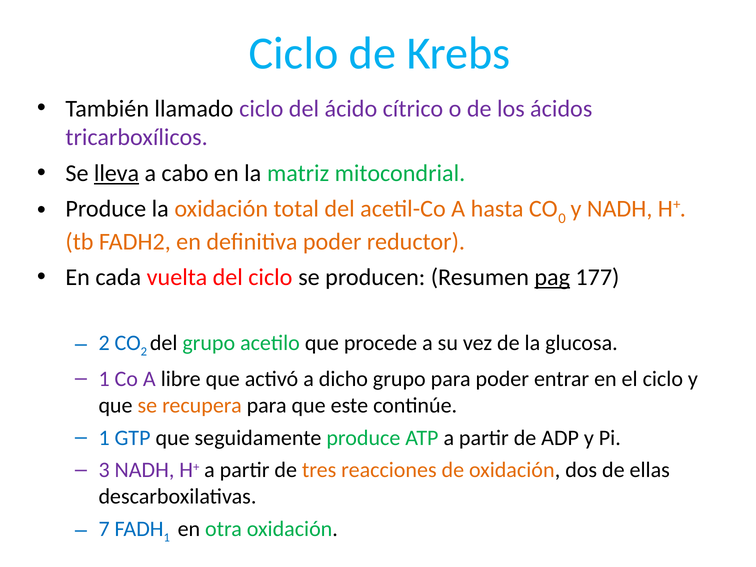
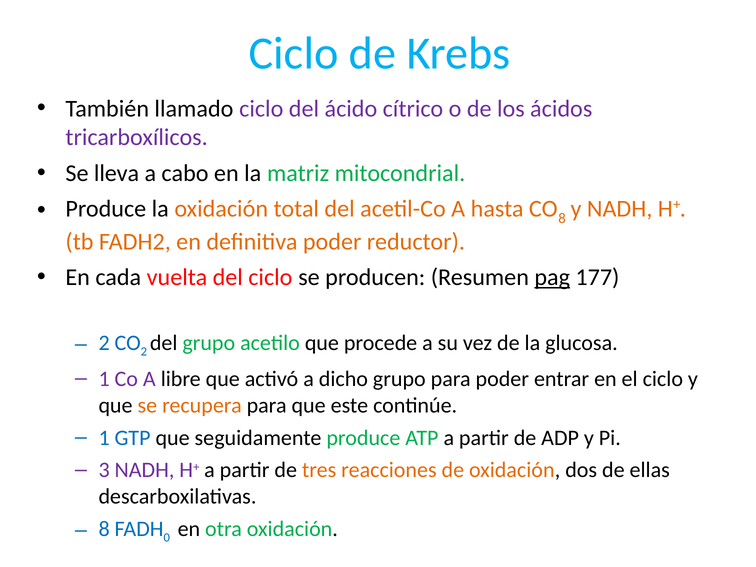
lleva underline: present -> none
CO 0: 0 -> 8
7 at (104, 529): 7 -> 8
1 at (167, 537): 1 -> 0
